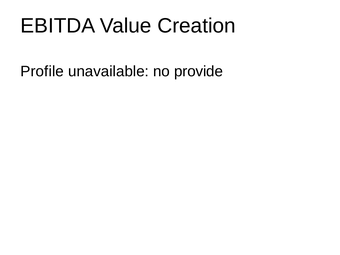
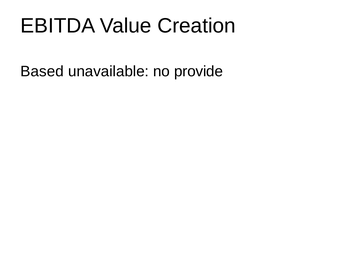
Profile: Profile -> Based
